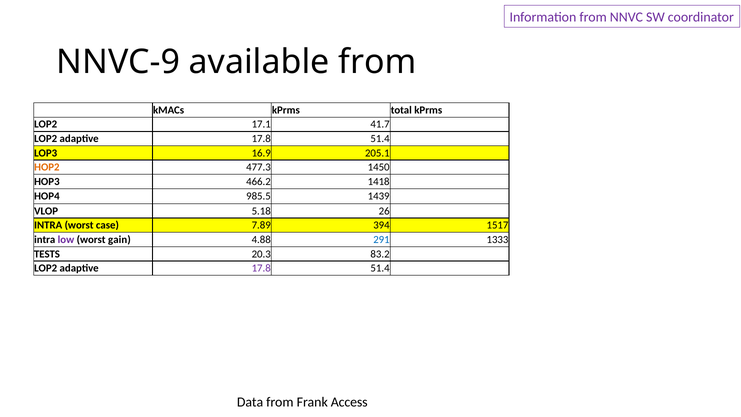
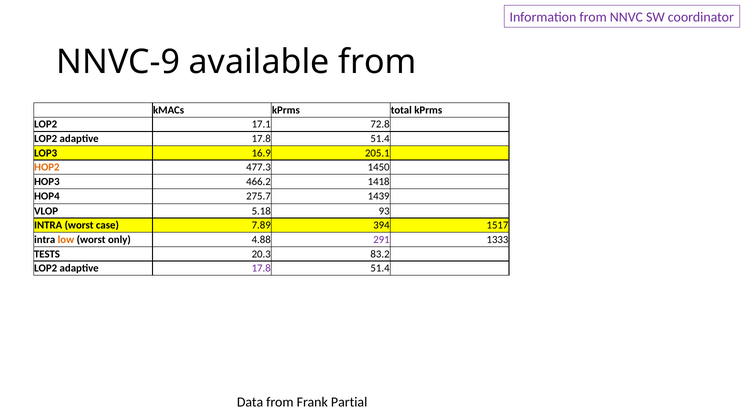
41.7: 41.7 -> 72.8
985.5: 985.5 -> 275.7
26: 26 -> 93
low colour: purple -> orange
gain: gain -> only
291 colour: blue -> purple
Access: Access -> Partial
